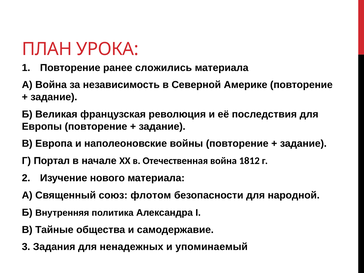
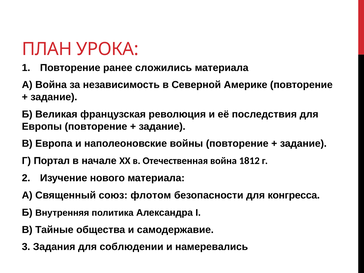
народной: народной -> конгресса
ненадежных: ненадежных -> соблюдении
упоминаемый: упоминаемый -> намеревались
